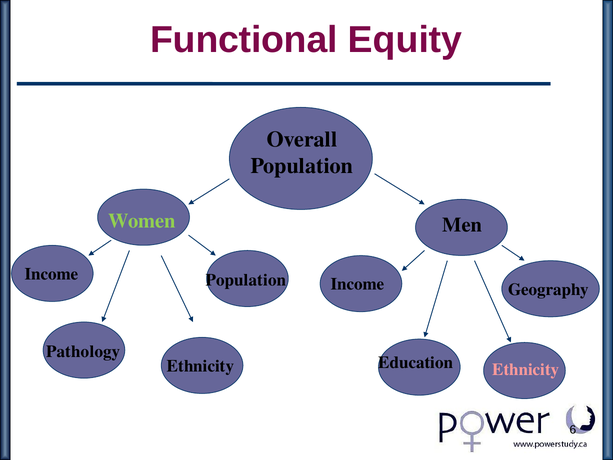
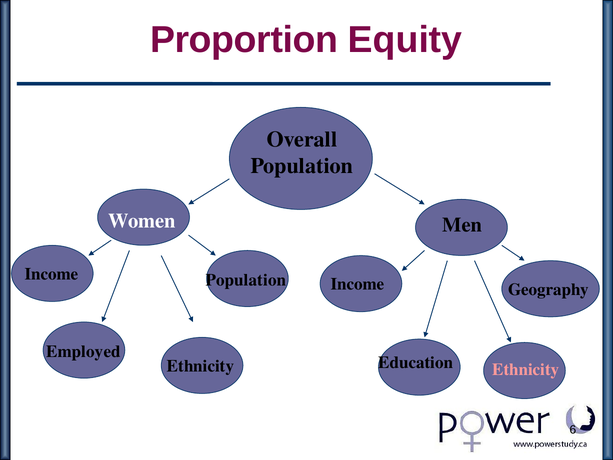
Functional: Functional -> Proportion
Women colour: light green -> white
Pathology: Pathology -> Employed
